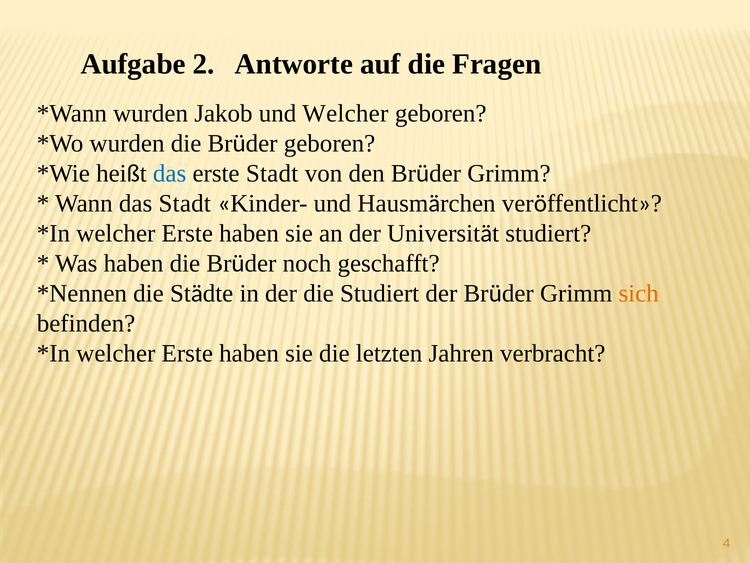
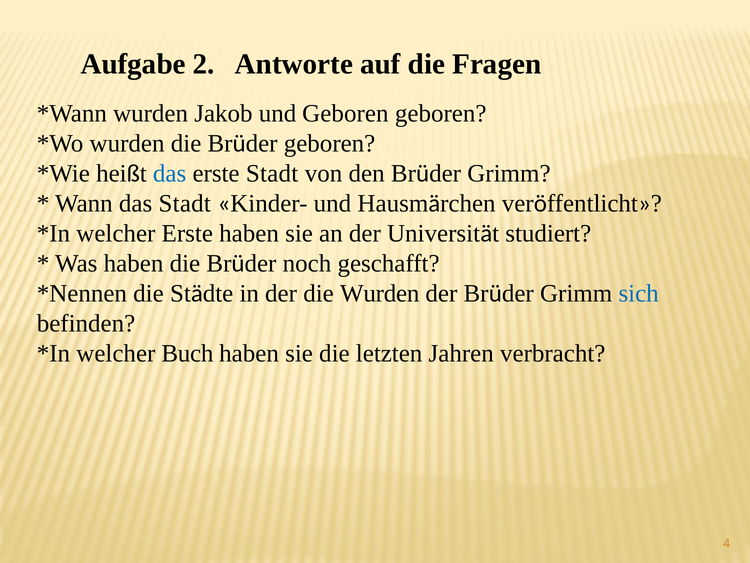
und Welcher: Welcher -> Geboren
die Studiert: Studiert -> Wurden
sich colour: orange -> blue
Erste at (187, 353): Erste -> Buch
